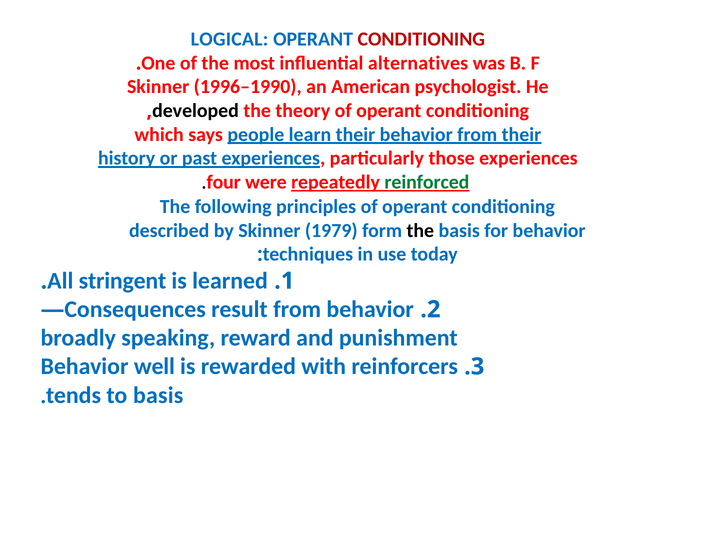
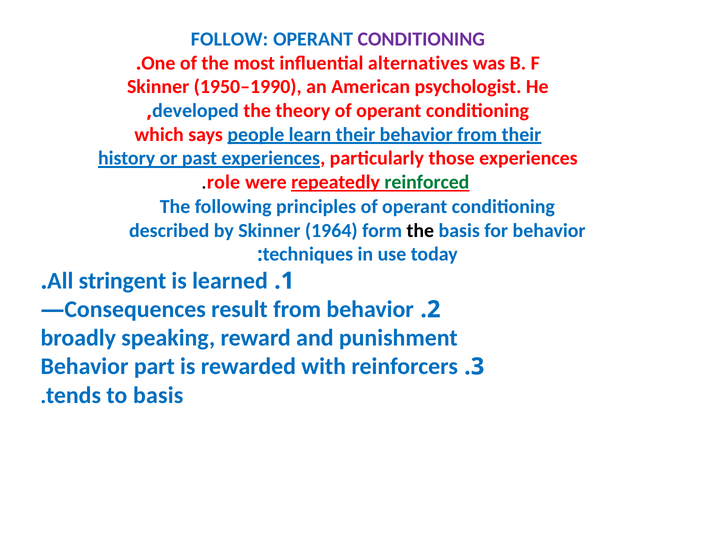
LOGICAL: LOGICAL -> FOLLOW
CONDITIONING at (421, 39) colour: red -> purple
1996–1990: 1996–1990 -> 1950–1990
developed colour: black -> blue
four: four -> role
1979: 1979 -> 1964
well: well -> part
